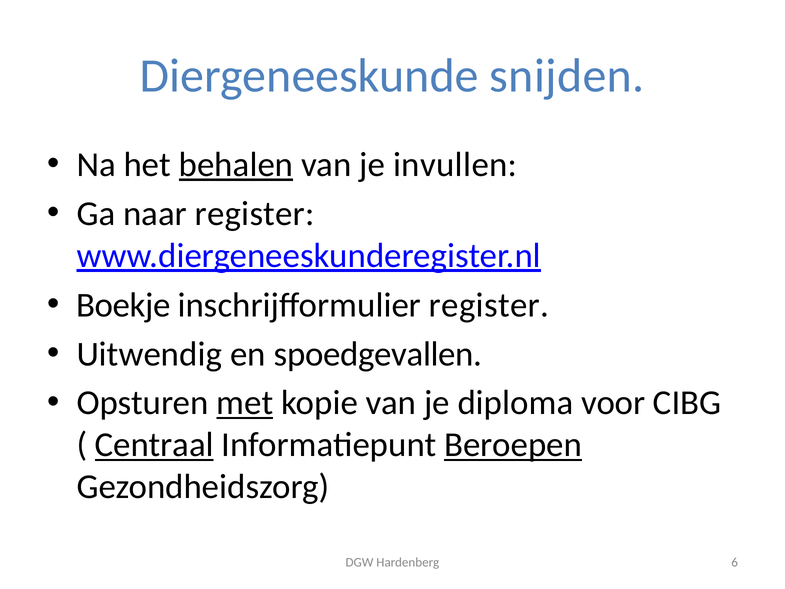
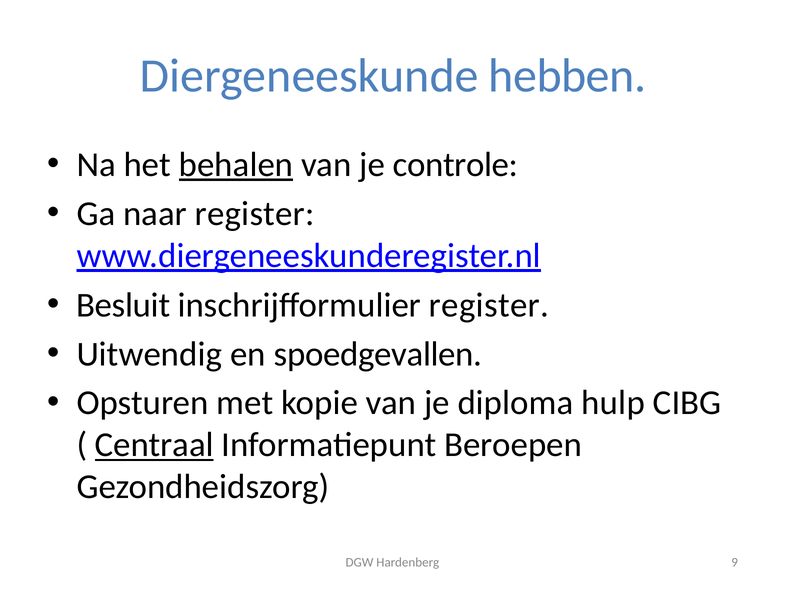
snijden: snijden -> hebben
invullen: invullen -> controle
Boekje: Boekje -> Besluit
met underline: present -> none
voor: voor -> hulp
Beroepen underline: present -> none
6: 6 -> 9
